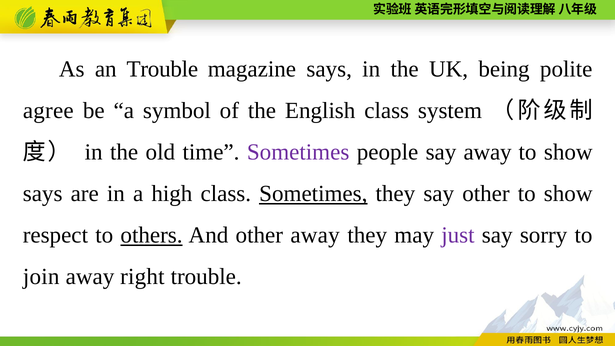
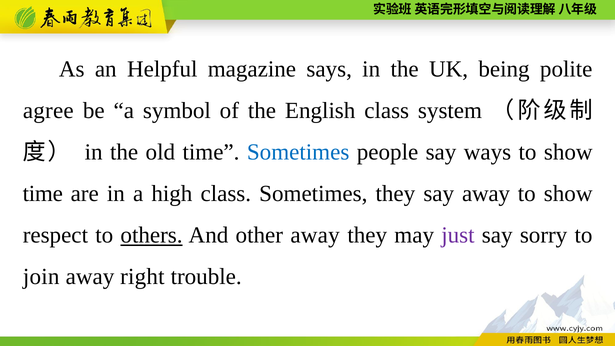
an Trouble: Trouble -> Helpful
Sometimes at (298, 152) colour: purple -> blue
say away: away -> ways
says at (43, 194): says -> time
Sometimes at (313, 194) underline: present -> none
say other: other -> away
